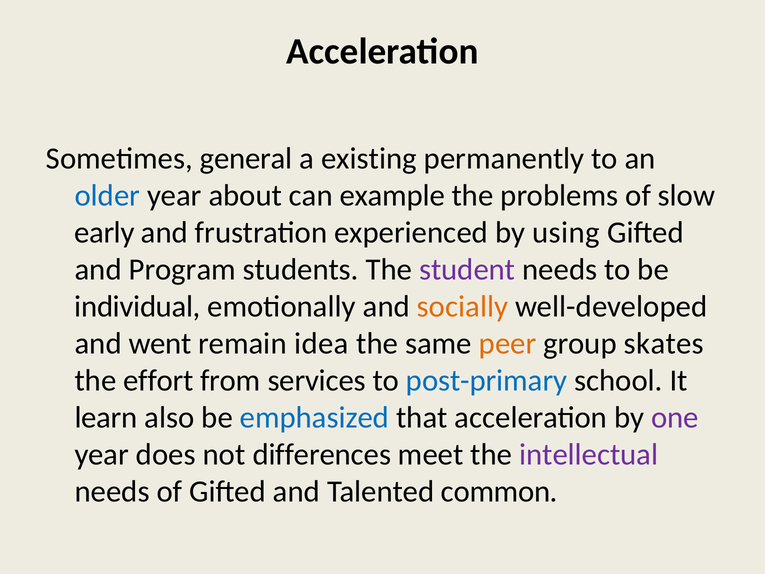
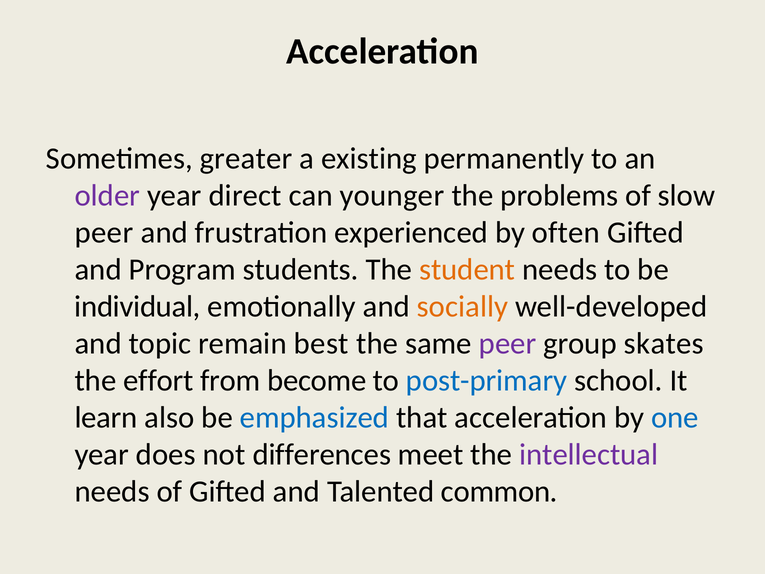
general: general -> greater
older colour: blue -> purple
about: about -> direct
example: example -> younger
early at (104, 232): early -> peer
using: using -> often
student colour: purple -> orange
went: went -> topic
idea: idea -> best
peer at (508, 343) colour: orange -> purple
services: services -> become
one colour: purple -> blue
